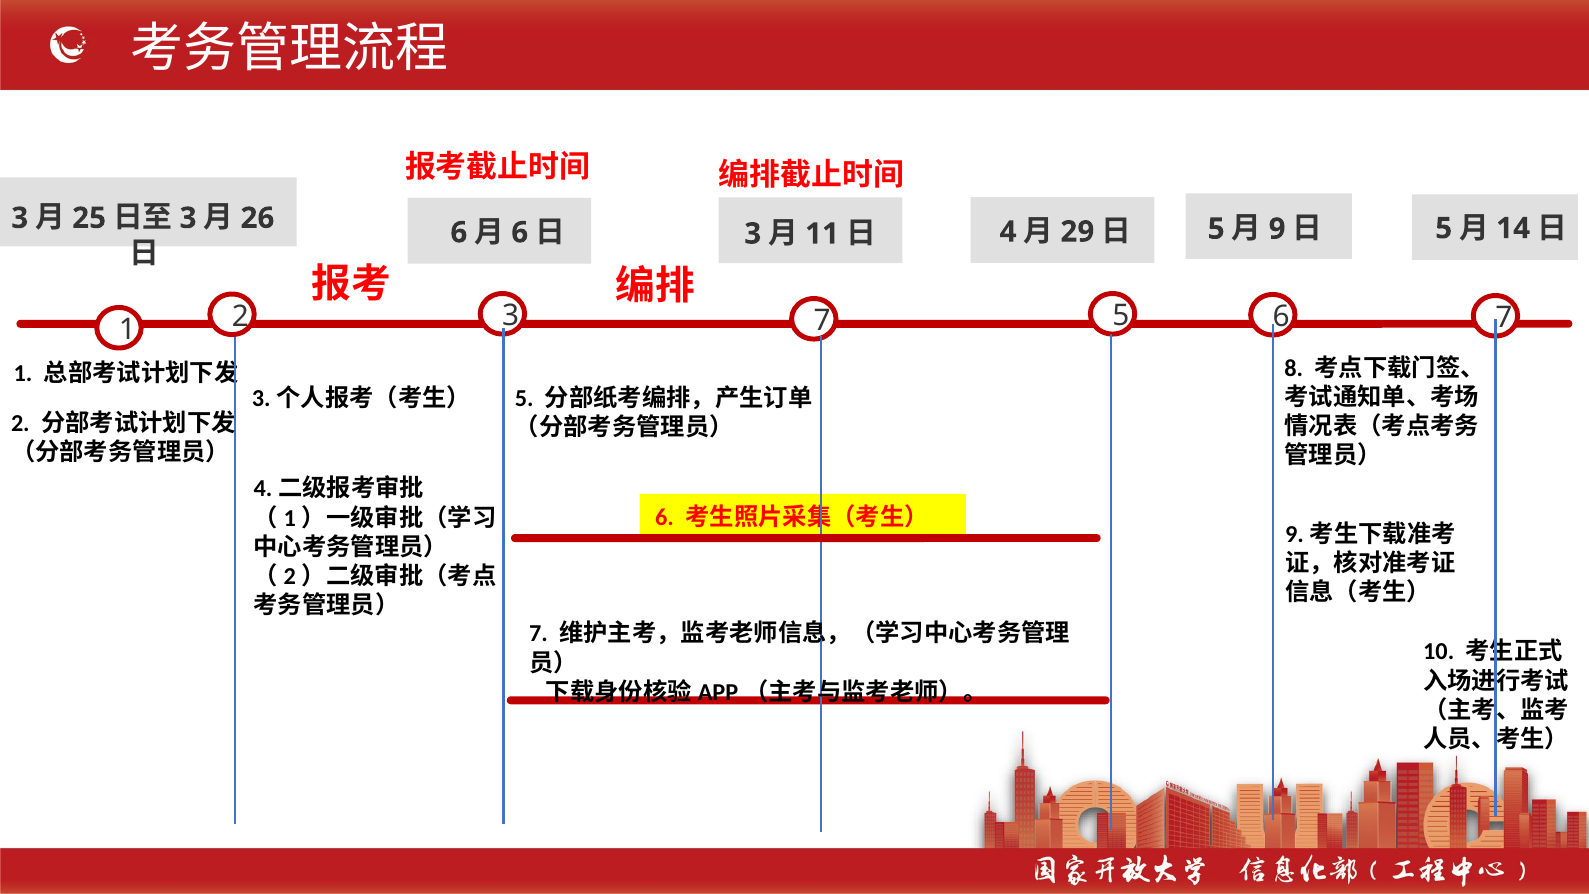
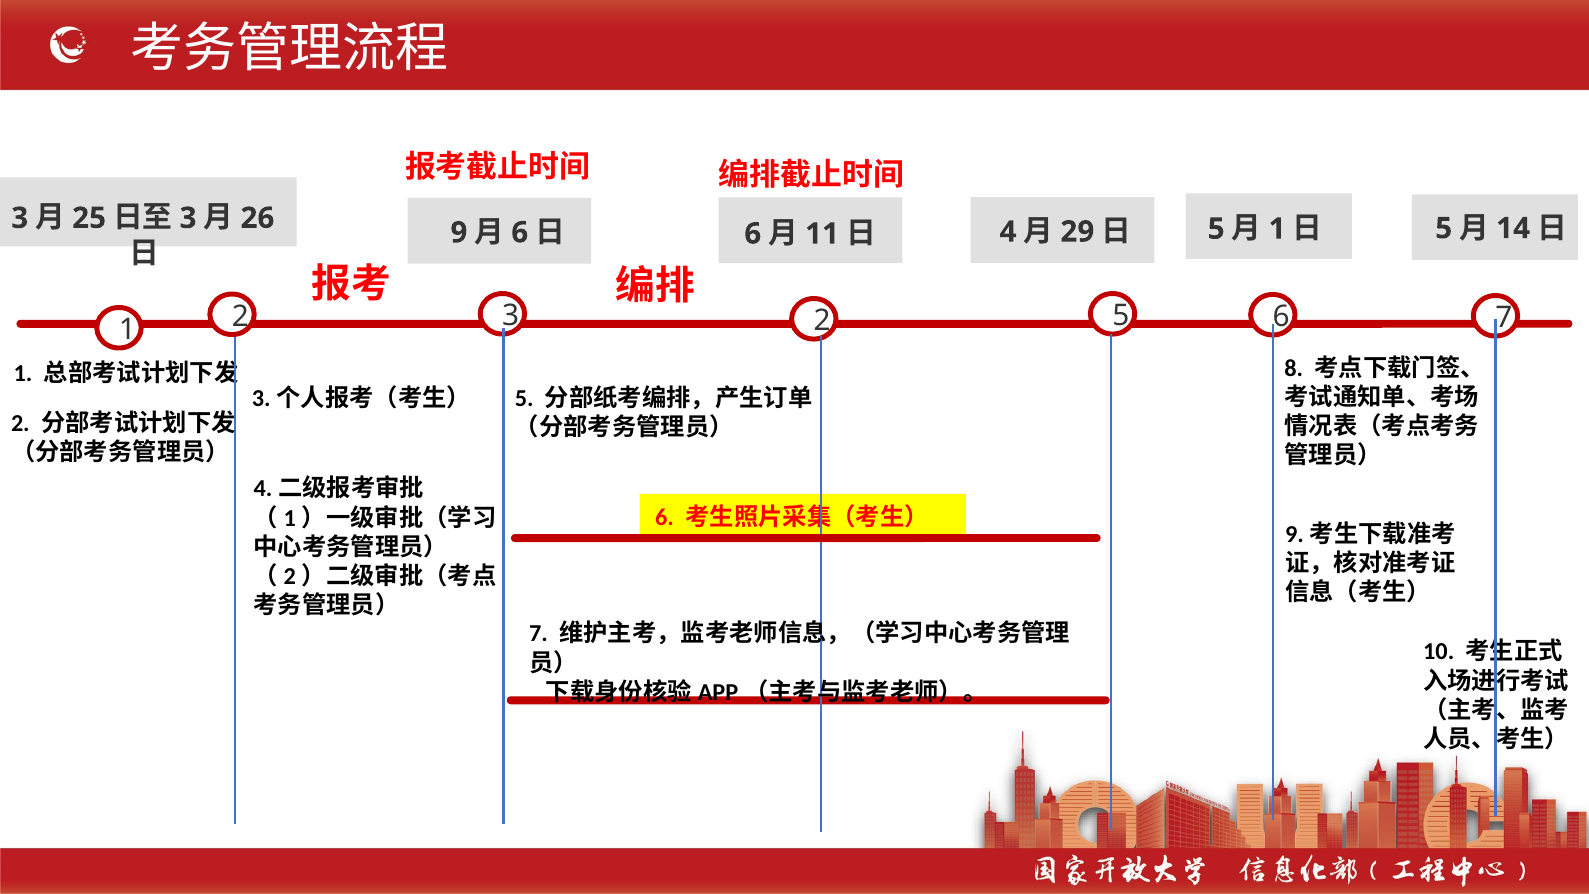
9 at (1277, 229): 9 -> 1
6 at (459, 233): 6 -> 9
3 at (753, 234): 3 -> 6
3 7: 7 -> 2
